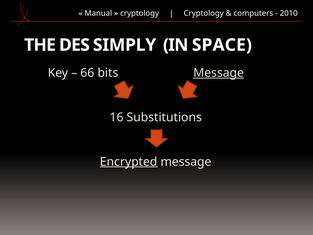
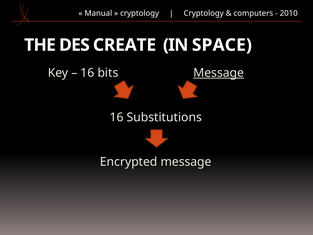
SIMPLY: SIMPLY -> CREATE
66 at (87, 73): 66 -> 16
Encrypted underline: present -> none
